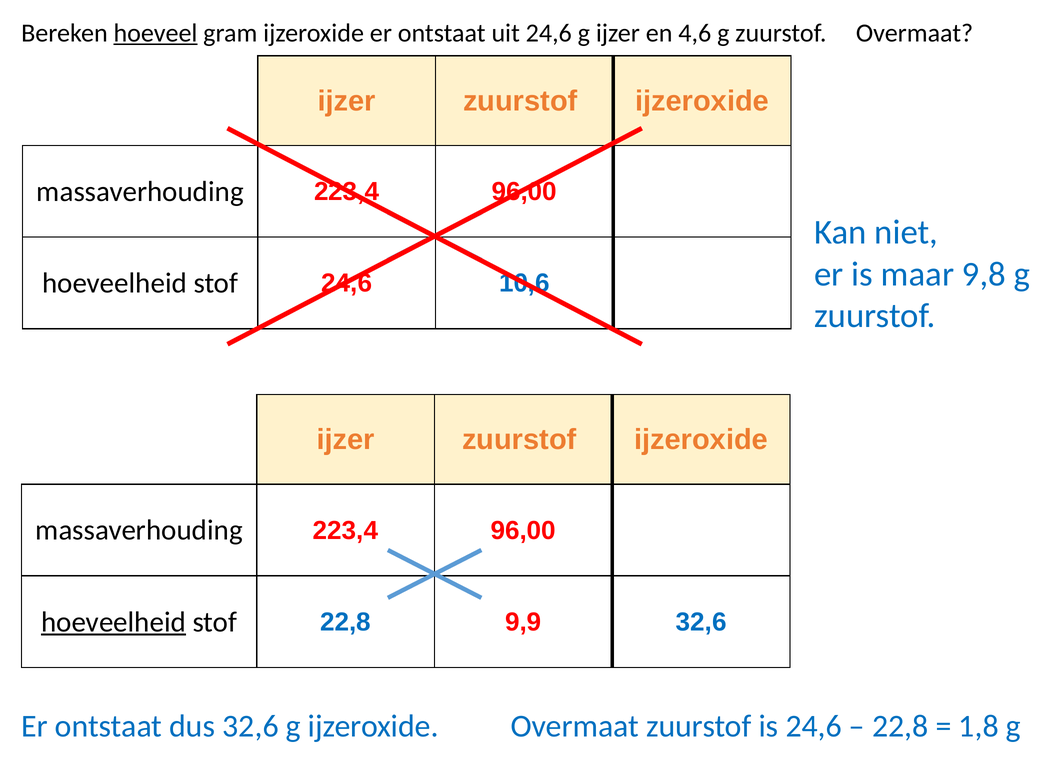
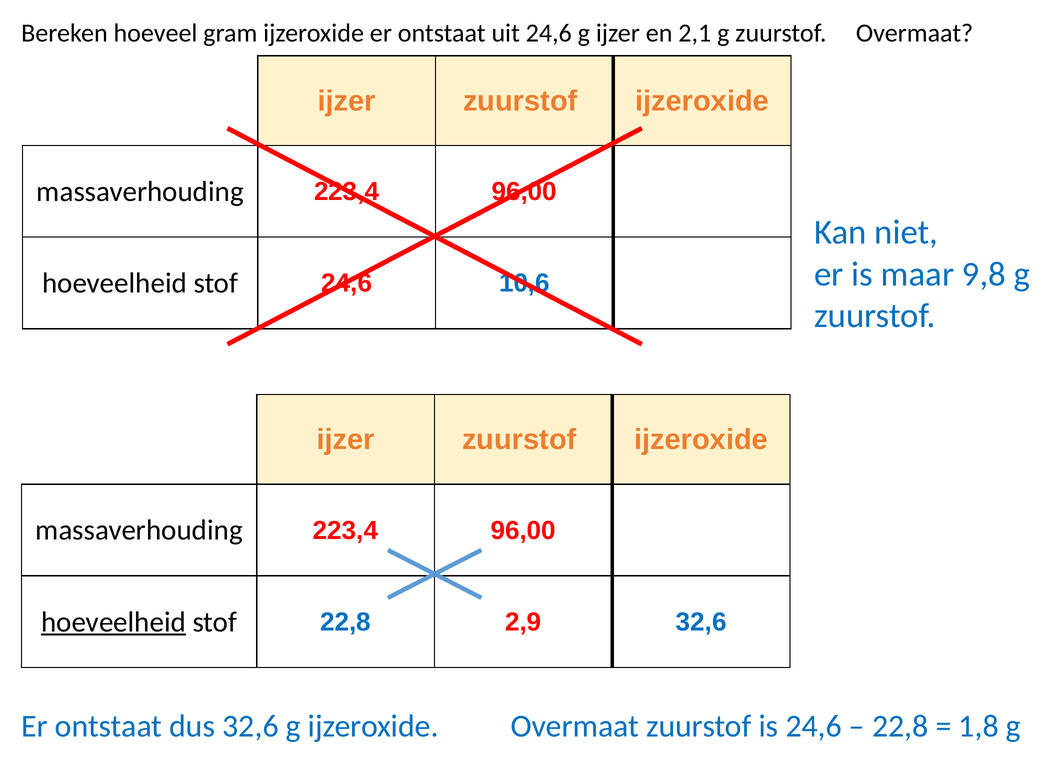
hoeveel underline: present -> none
4,6: 4,6 -> 2,1
9,9: 9,9 -> 2,9
